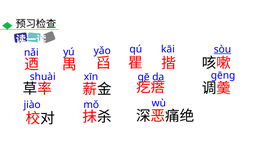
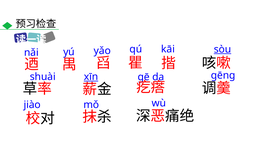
xīn underline: none -> present
